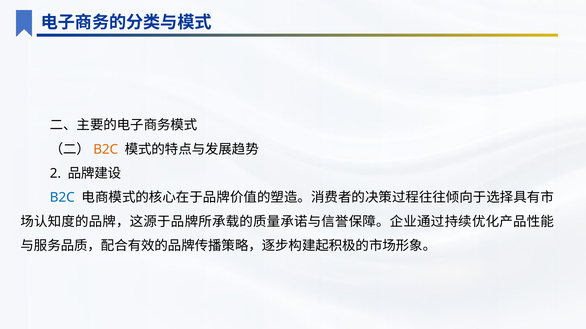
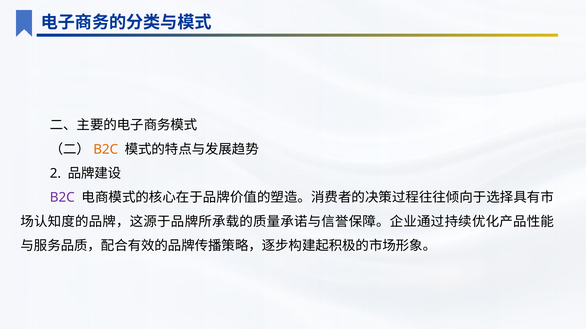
B2C at (62, 198) colour: blue -> purple
